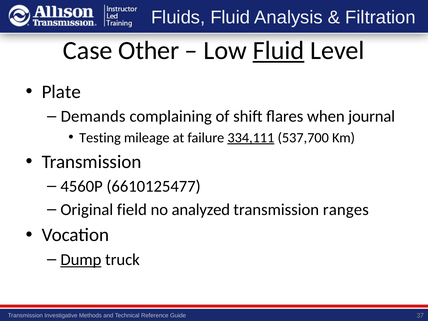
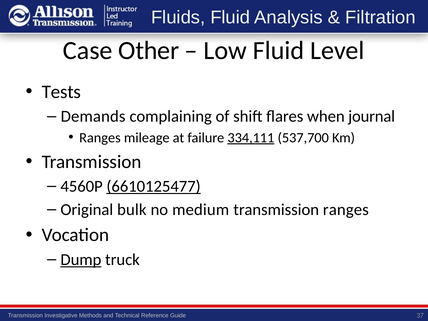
Fluid at (279, 50) underline: present -> none
Plate: Plate -> Tests
Testing at (100, 138): Testing -> Ranges
6610125477 underline: none -> present
field: field -> bulk
analyzed: analyzed -> medium
